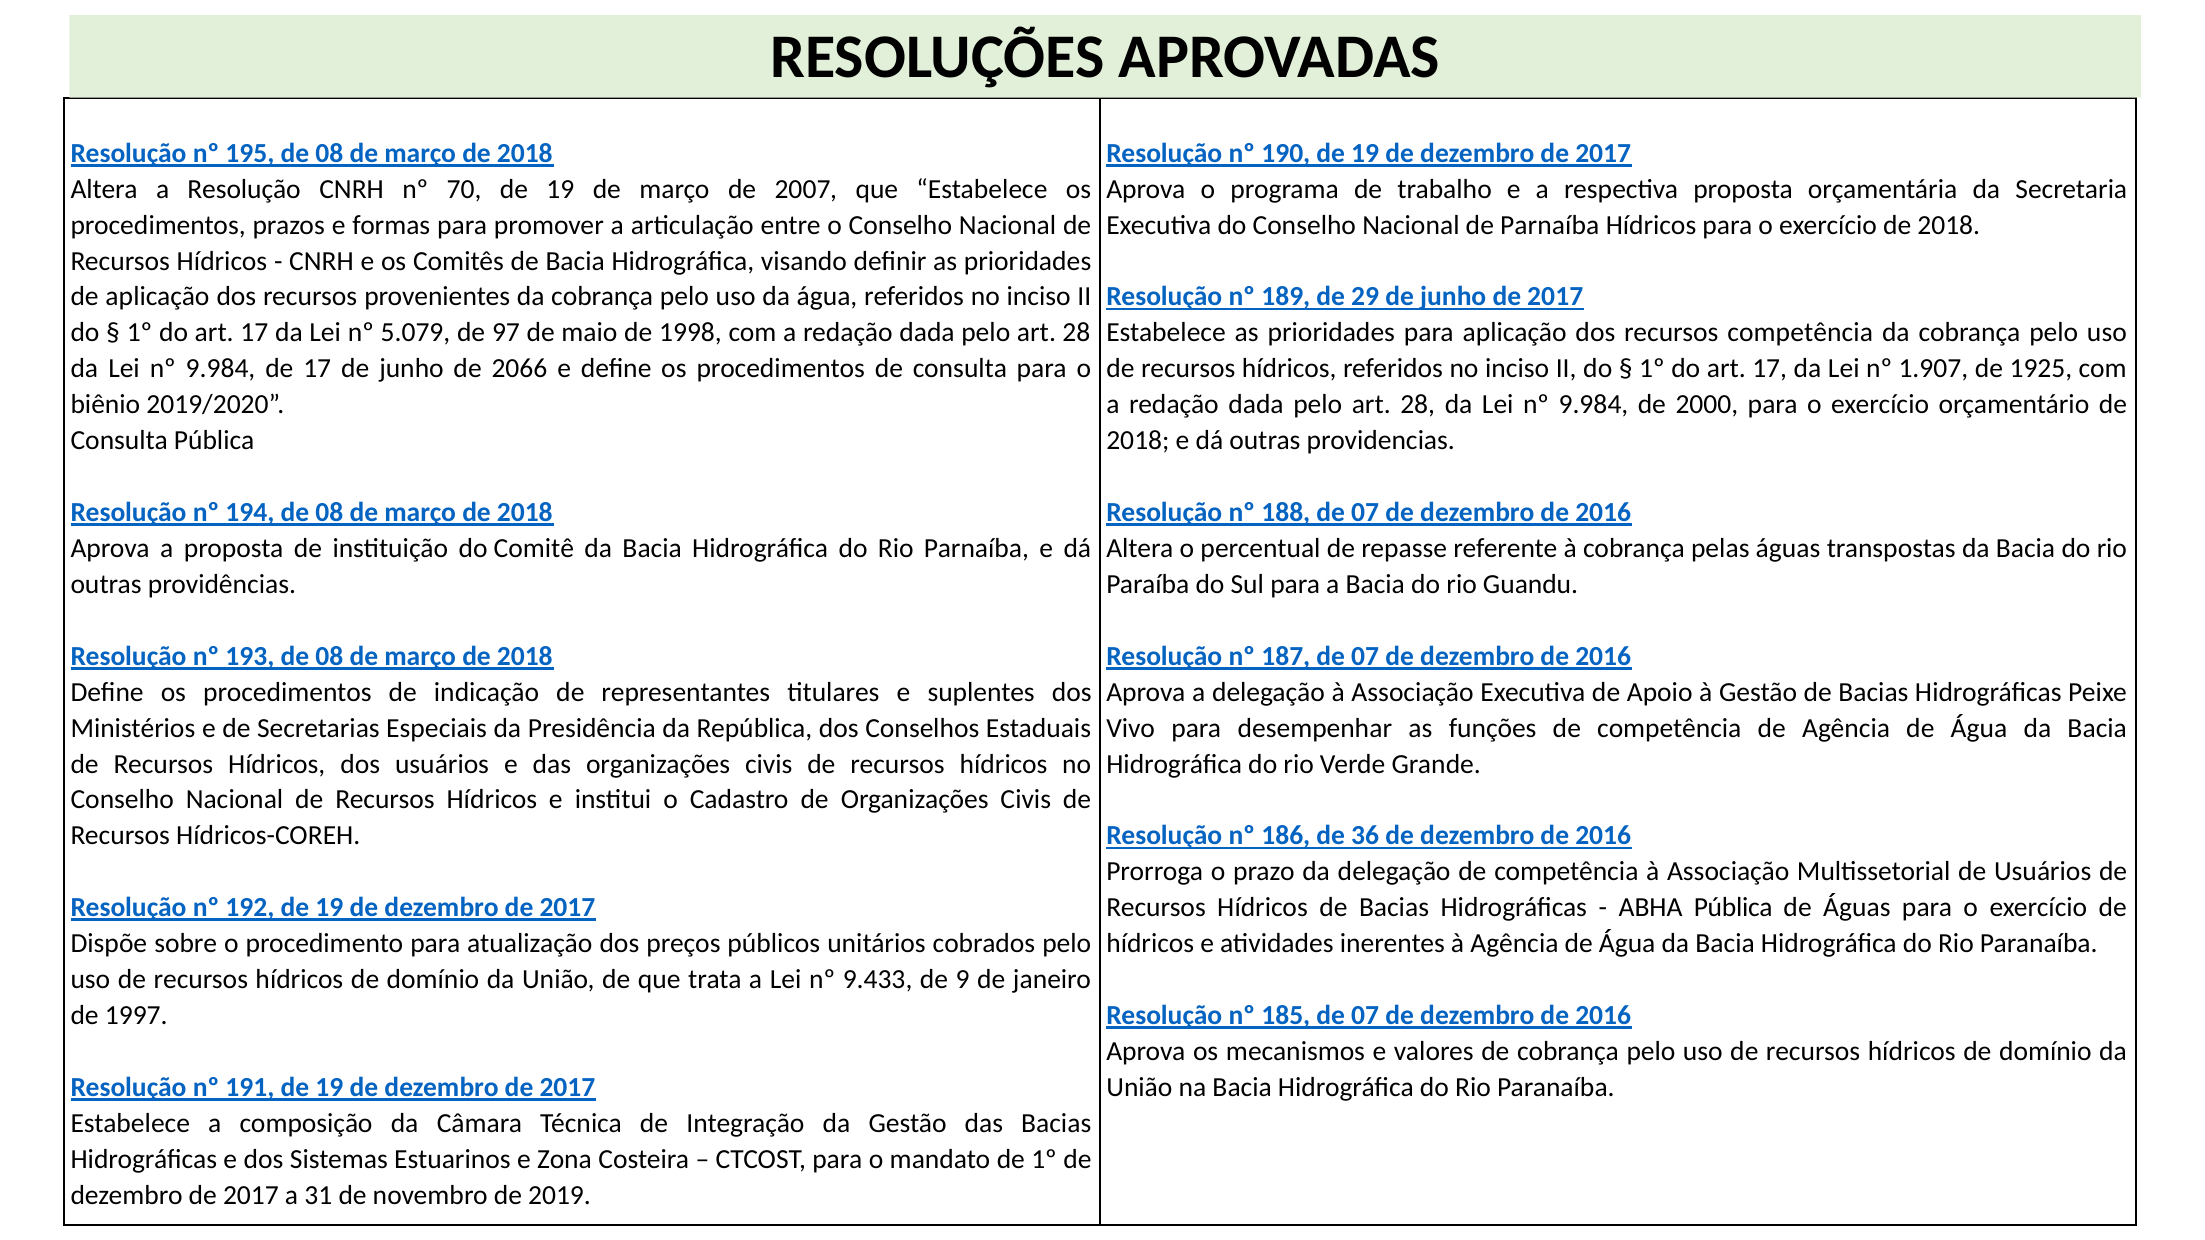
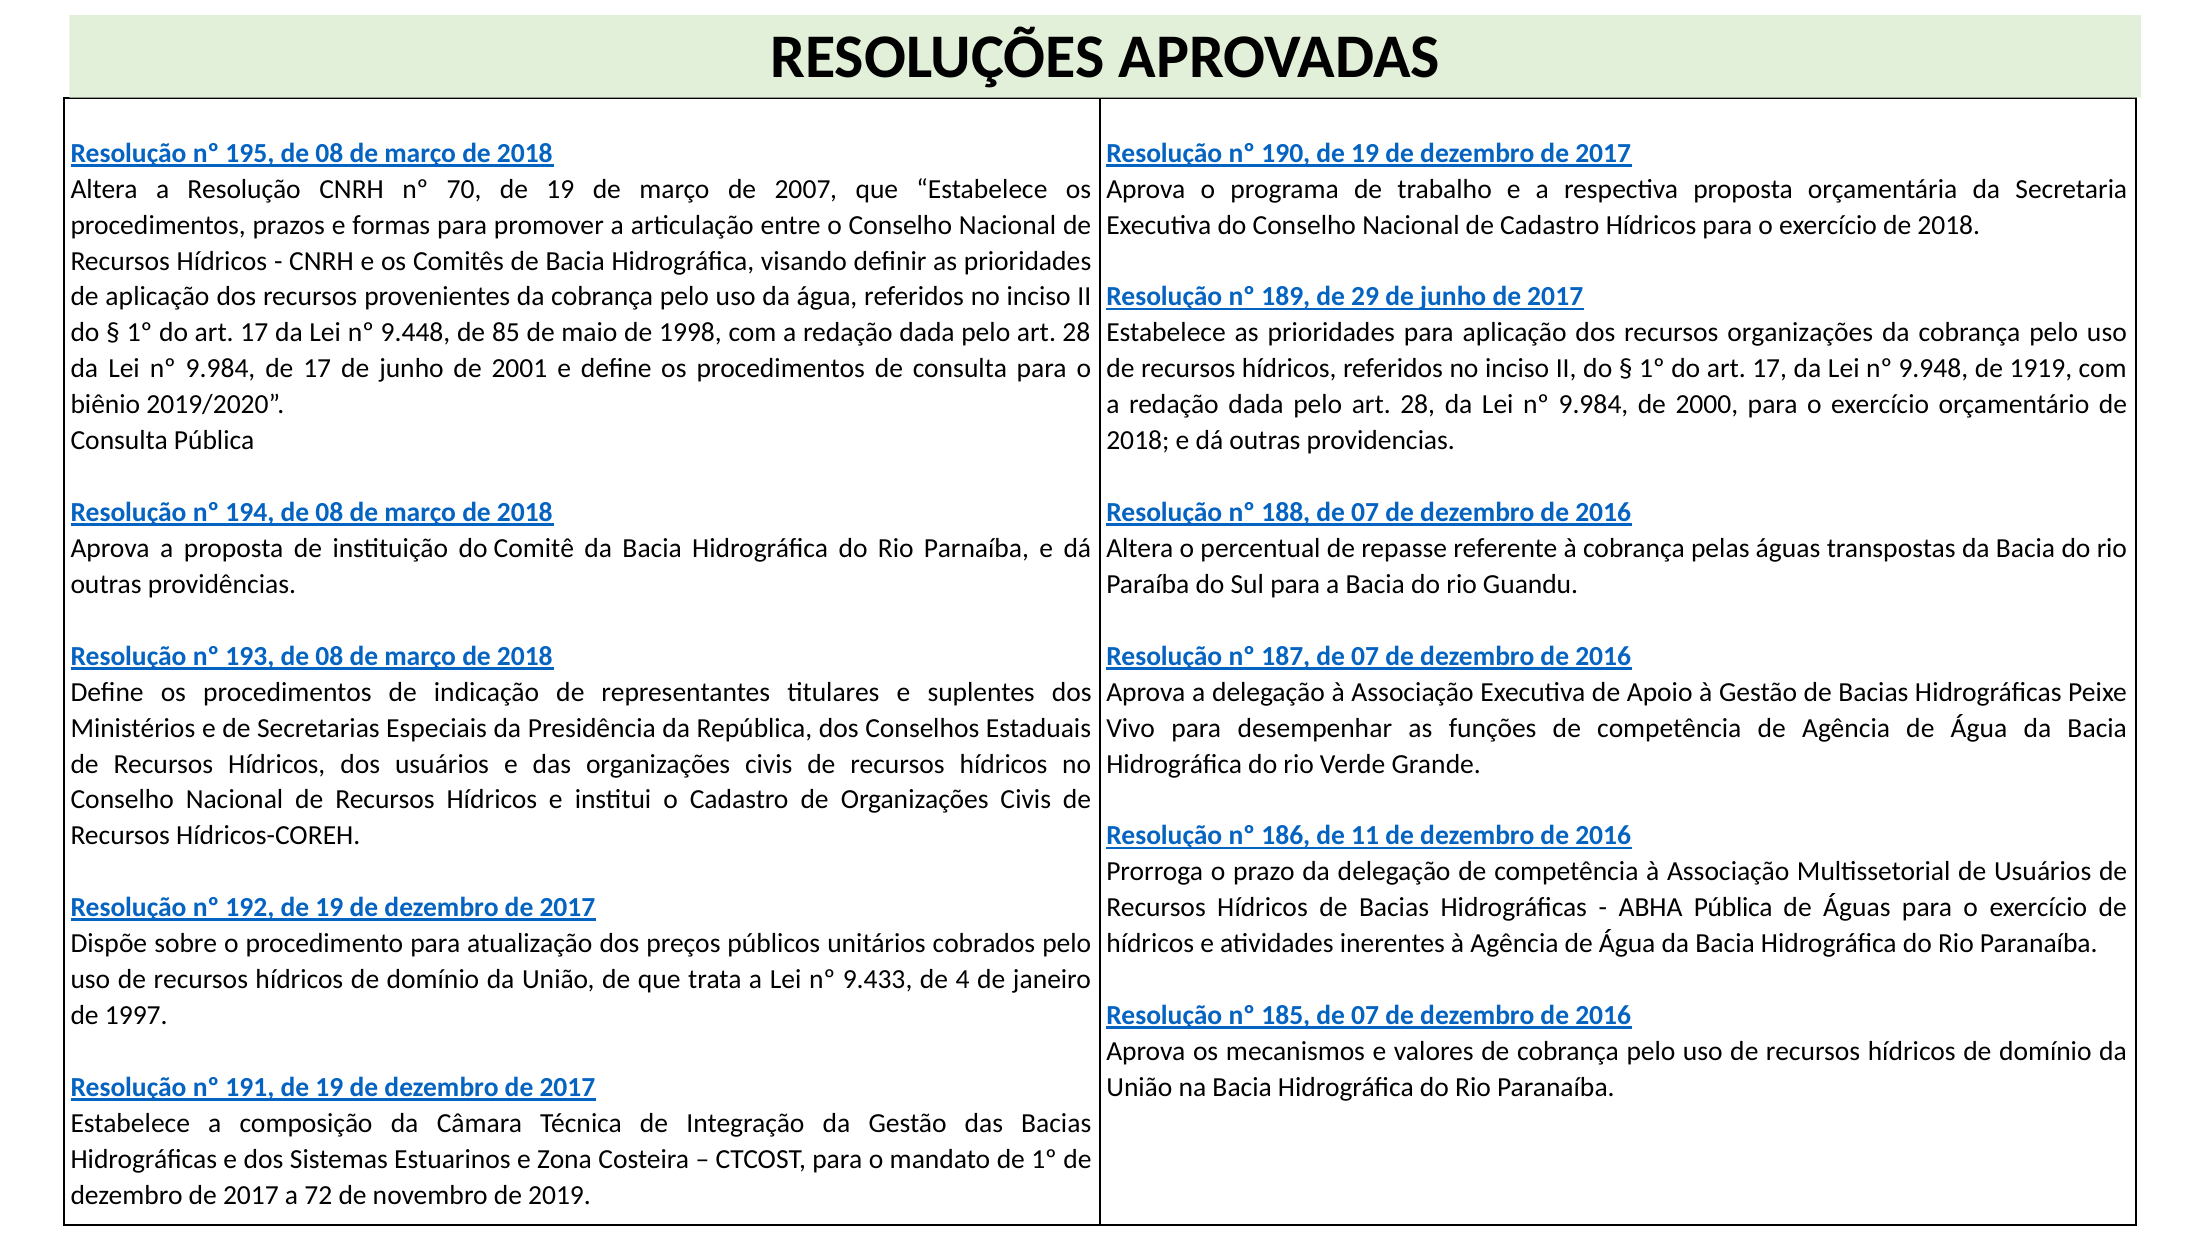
de Parnaíba: Parnaíba -> Cadastro
5.079: 5.079 -> 9.448
97: 97 -> 85
recursos competência: competência -> organizações
2066: 2066 -> 2001
1.907: 1.907 -> 9.948
1925: 1925 -> 1919
36: 36 -> 11
9: 9 -> 4
31: 31 -> 72
